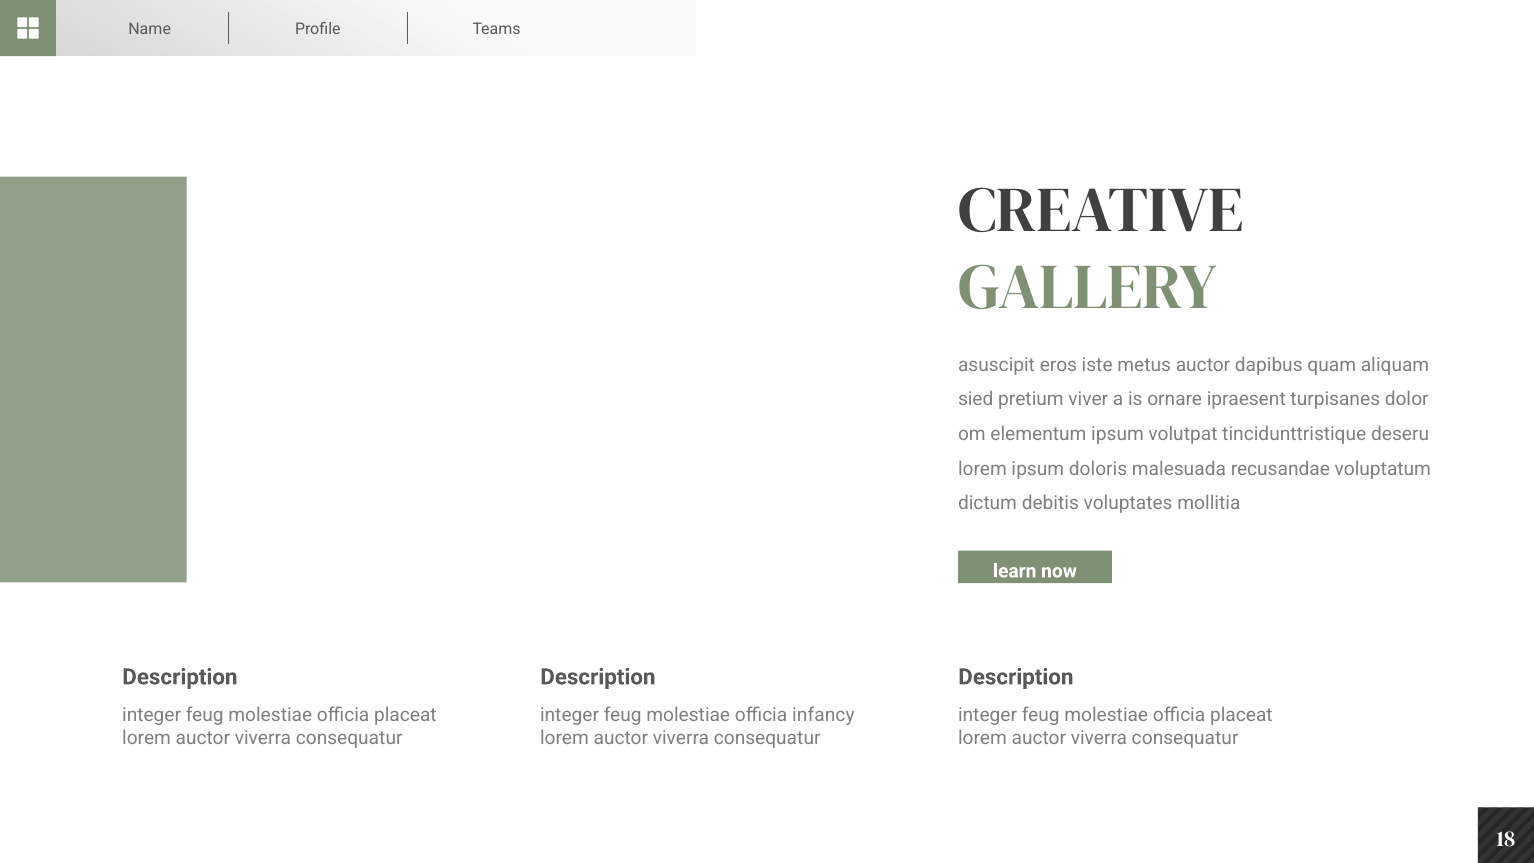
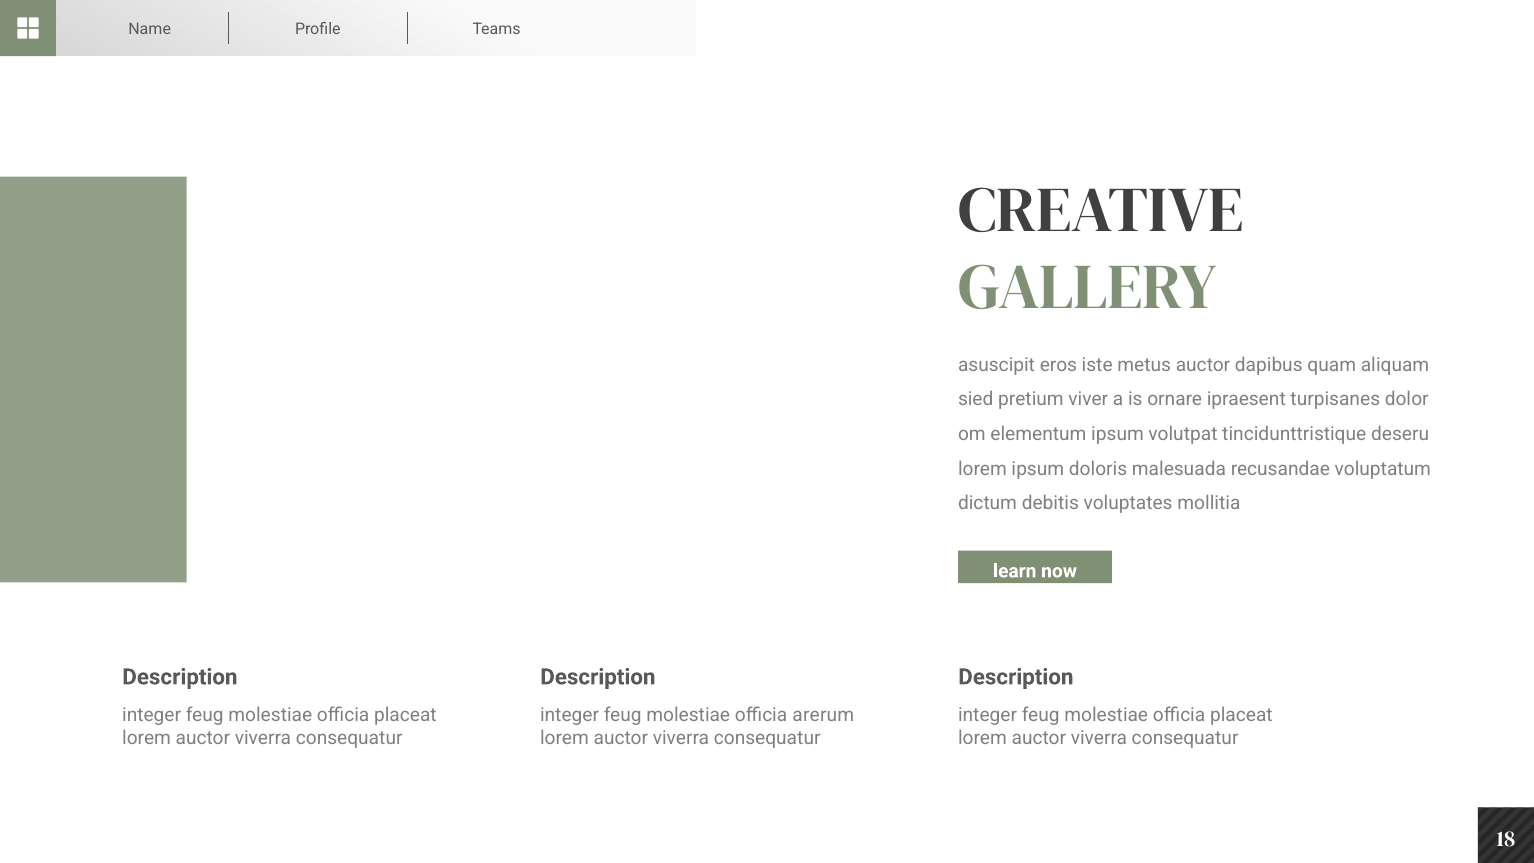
infancy: infancy -> arerum
